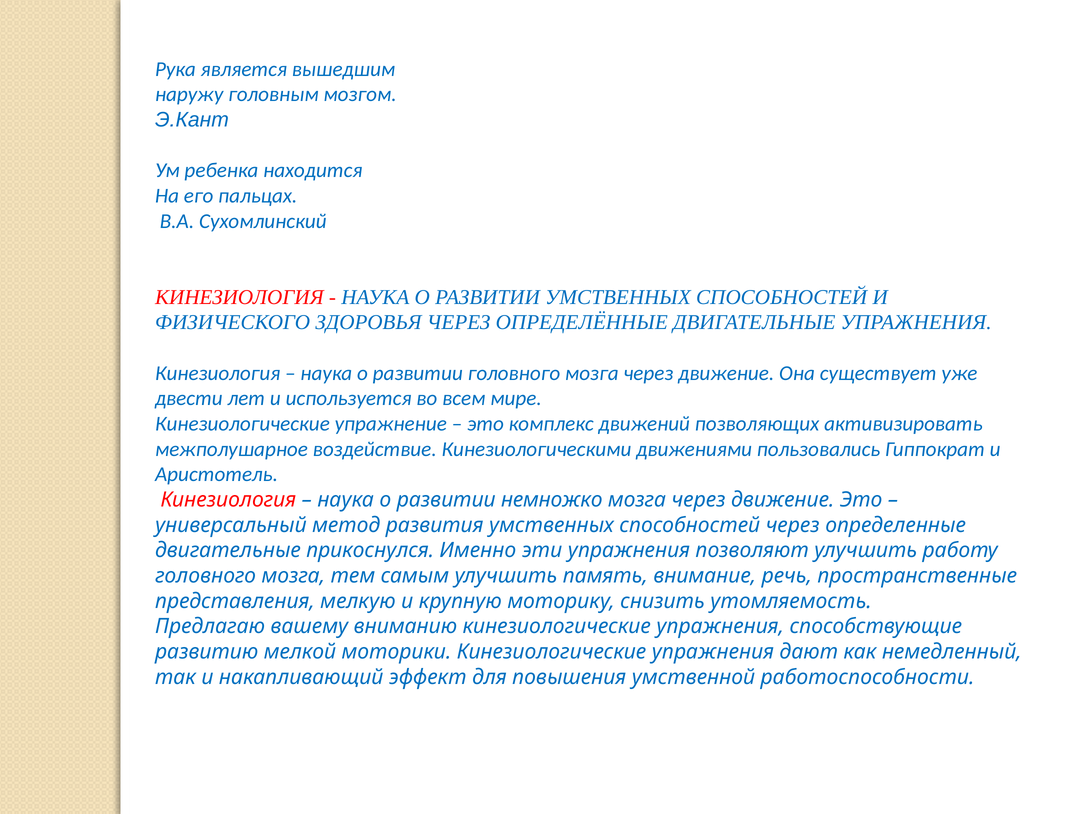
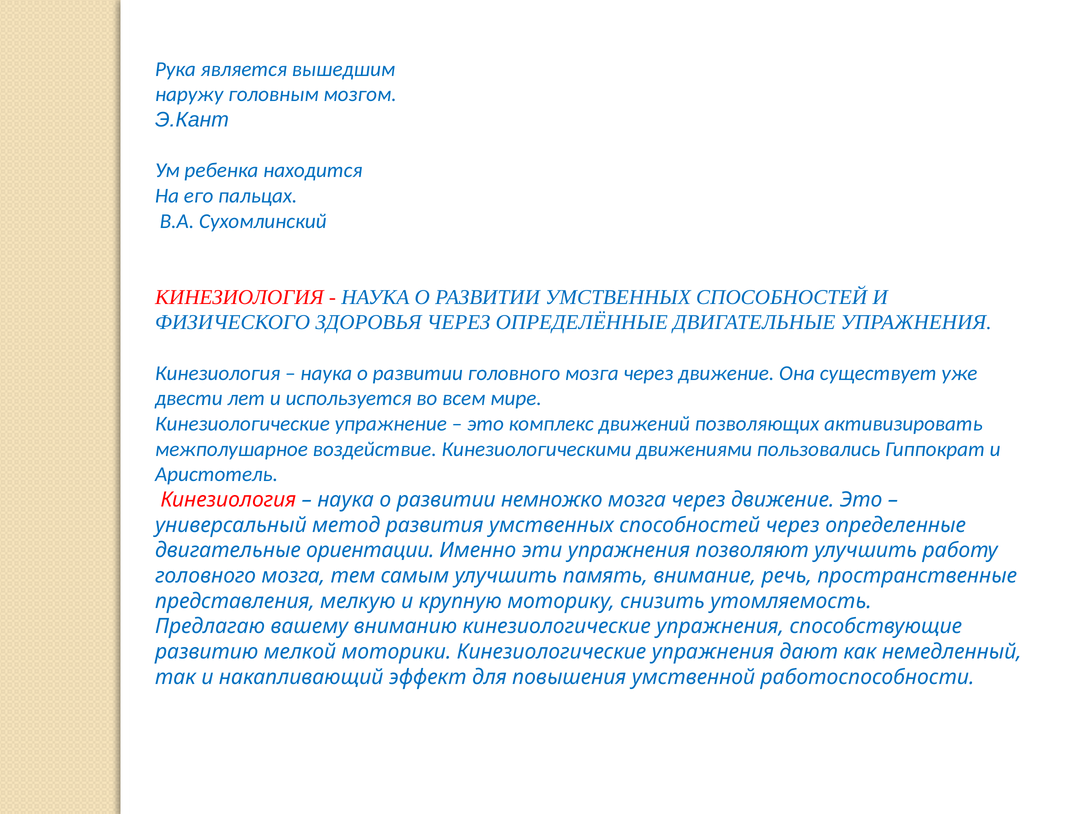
прикоснулся: прикоснулся -> ориентации
